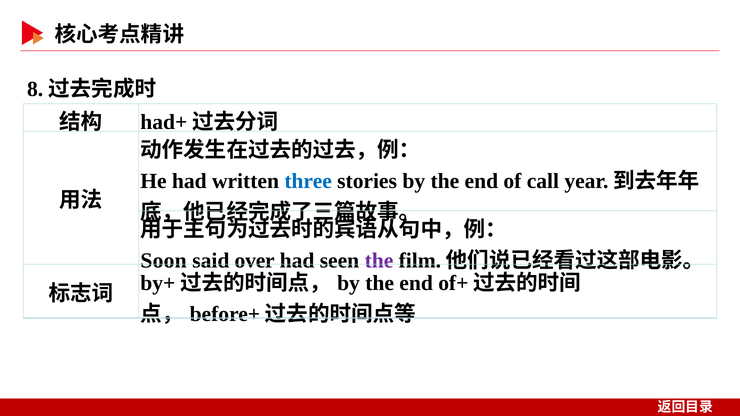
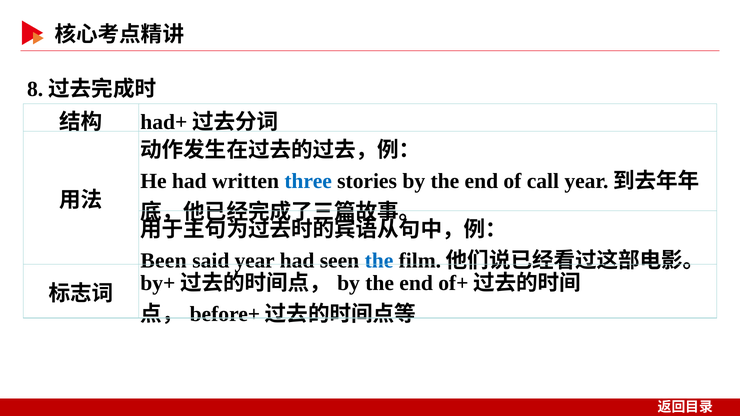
Soon: Soon -> Been
said over: over -> year
the at (379, 261) colour: purple -> blue
